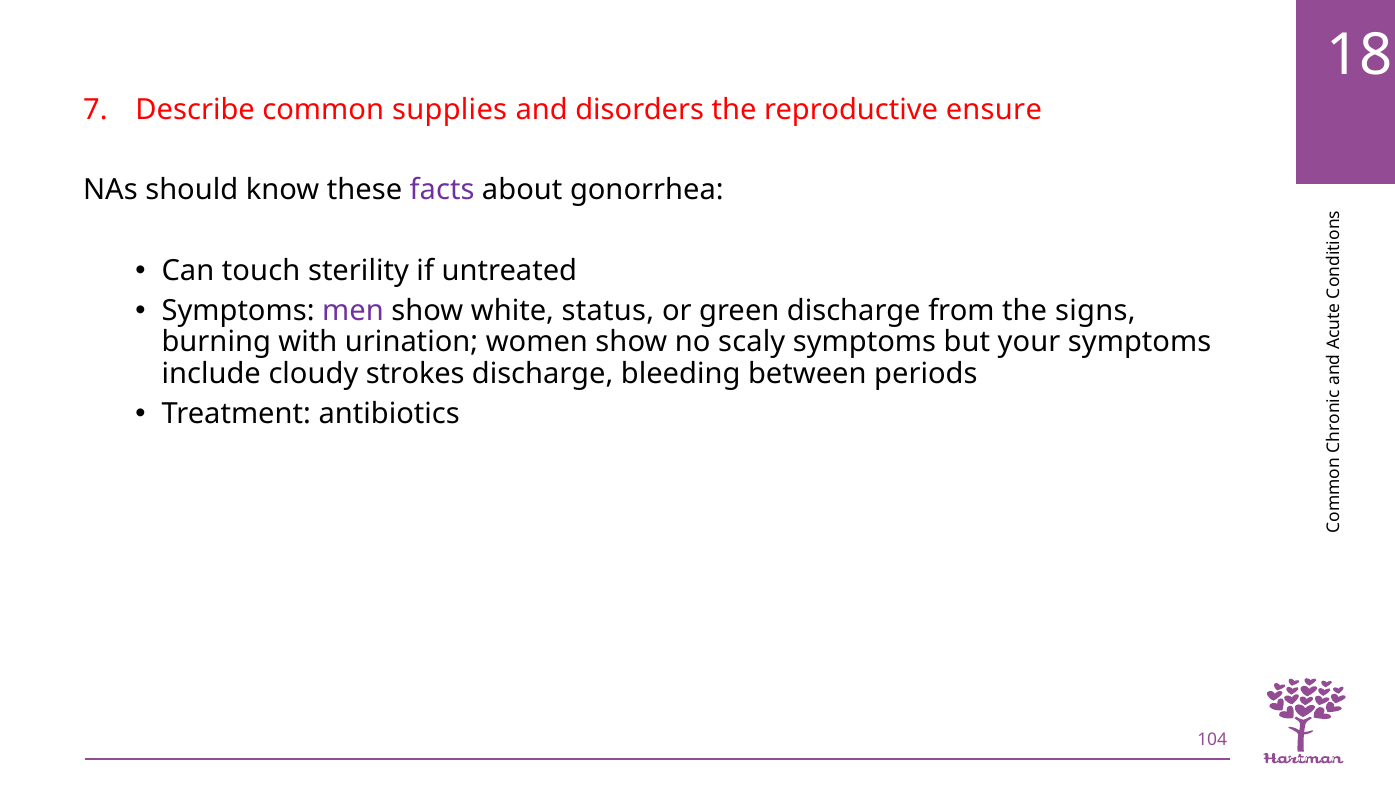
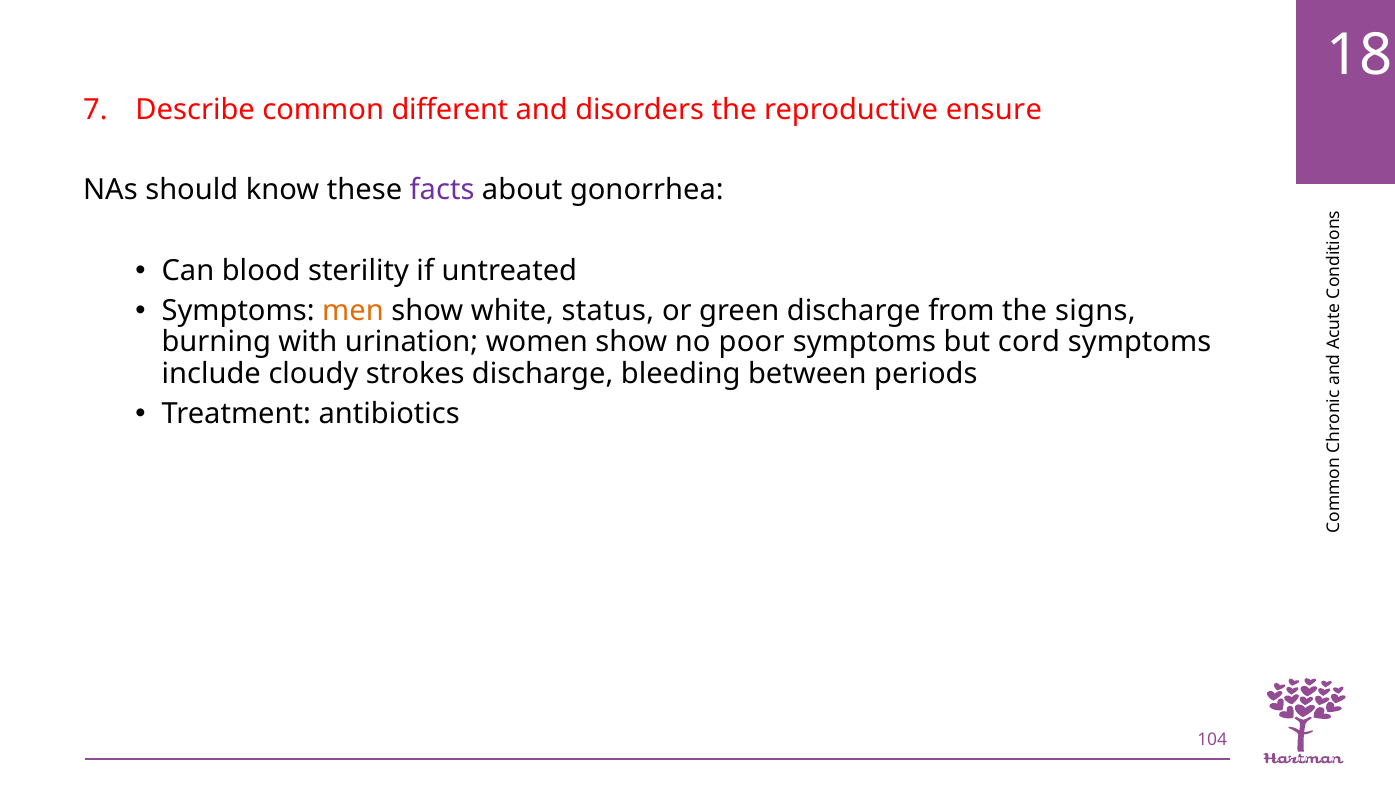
supplies: supplies -> different
touch: touch -> blood
men colour: purple -> orange
scaly: scaly -> poor
your: your -> cord
